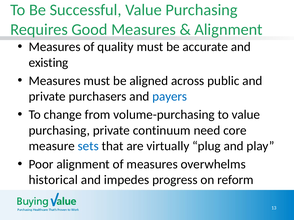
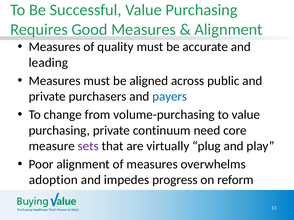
existing: existing -> leading
sets colour: blue -> purple
historical: historical -> adoption
